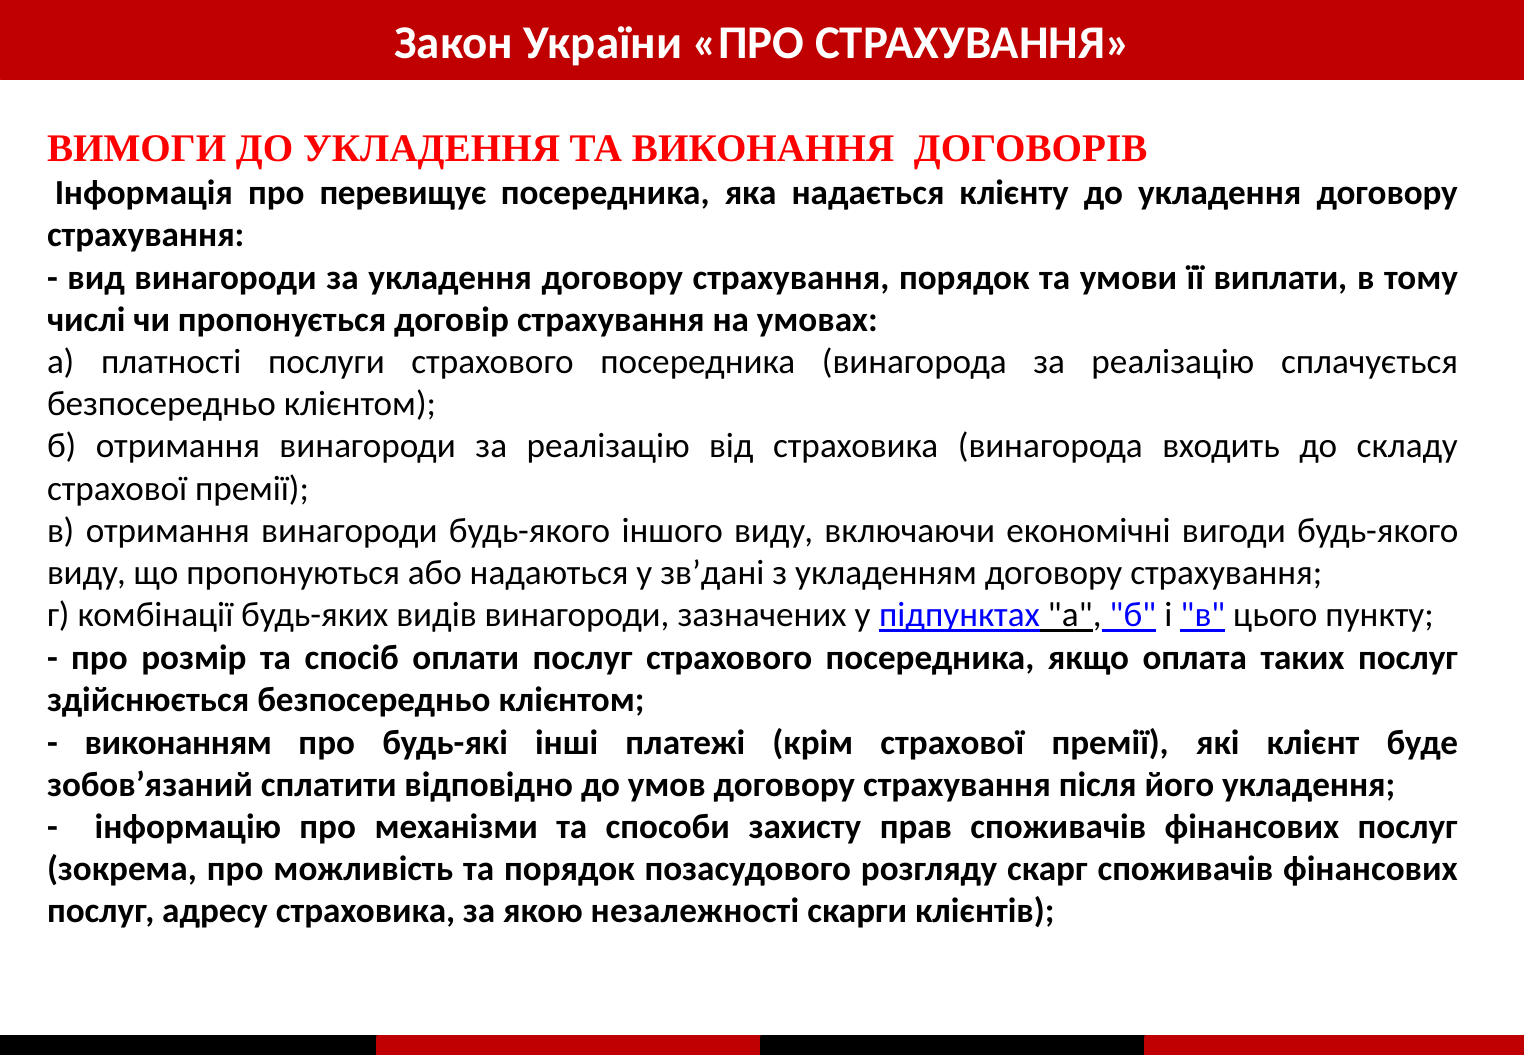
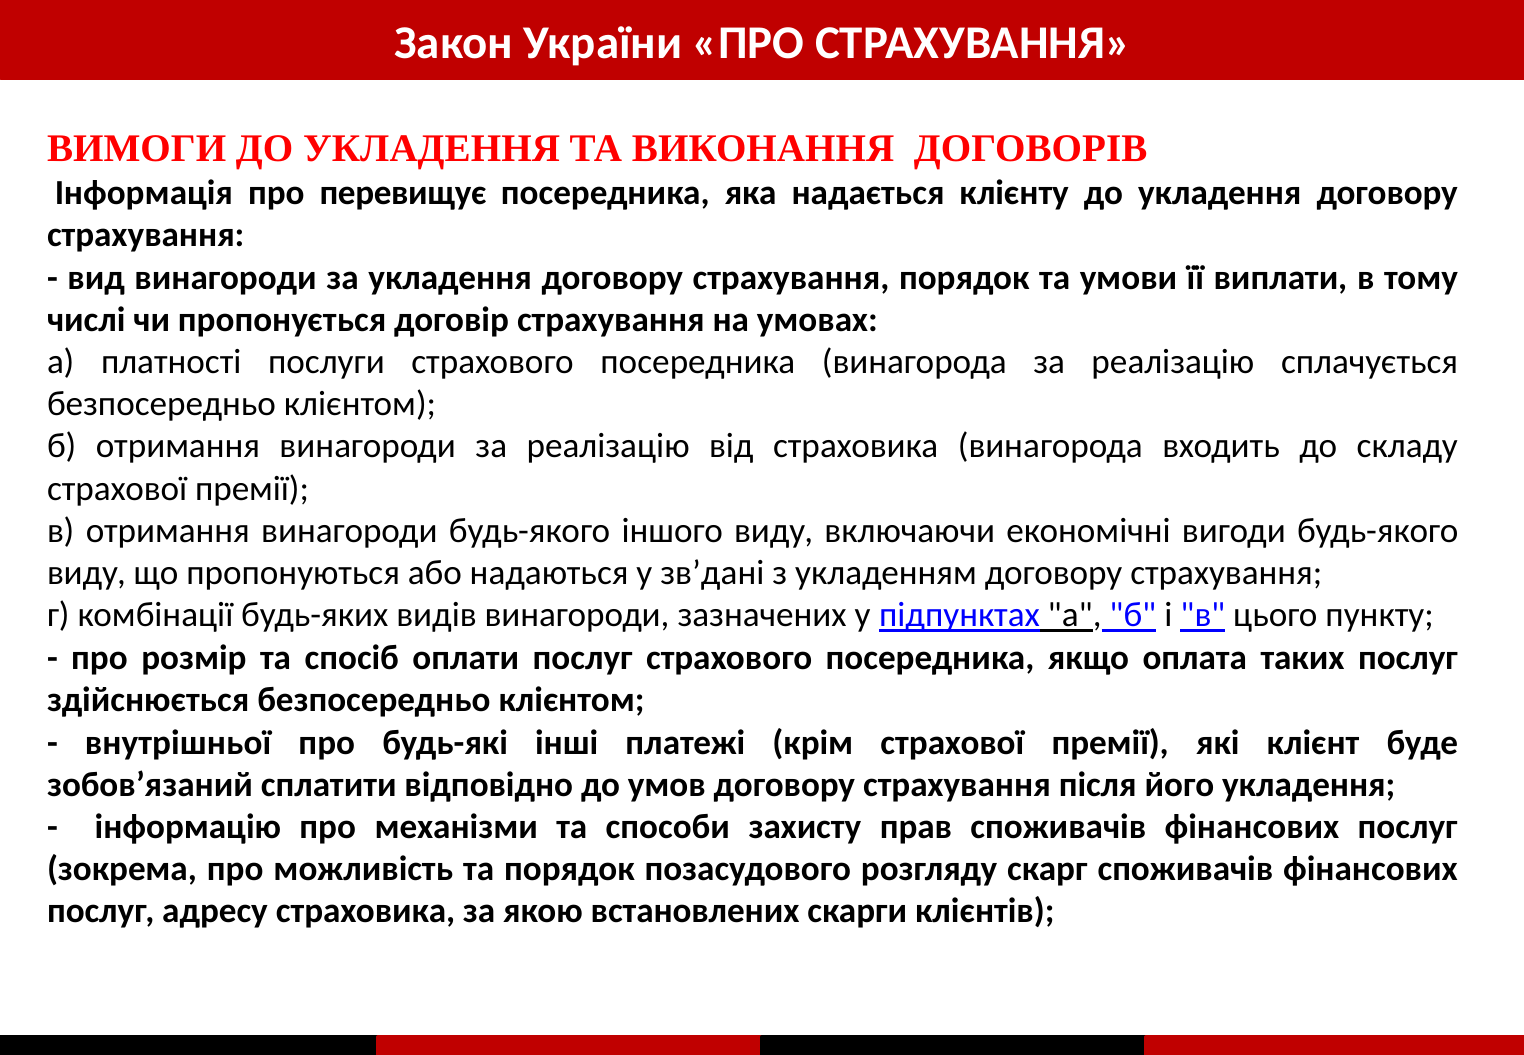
виконанням: виконанням -> внутрішньої
незалежності: незалежності -> встановлених
